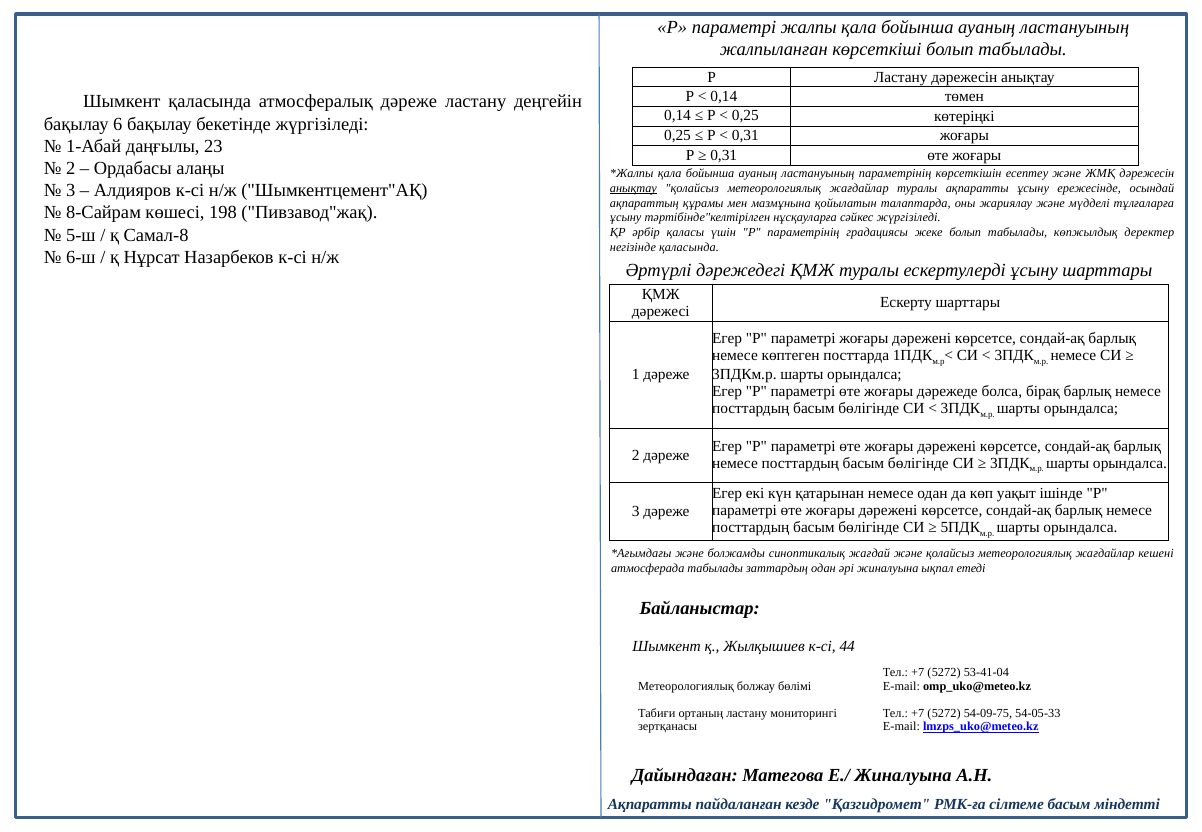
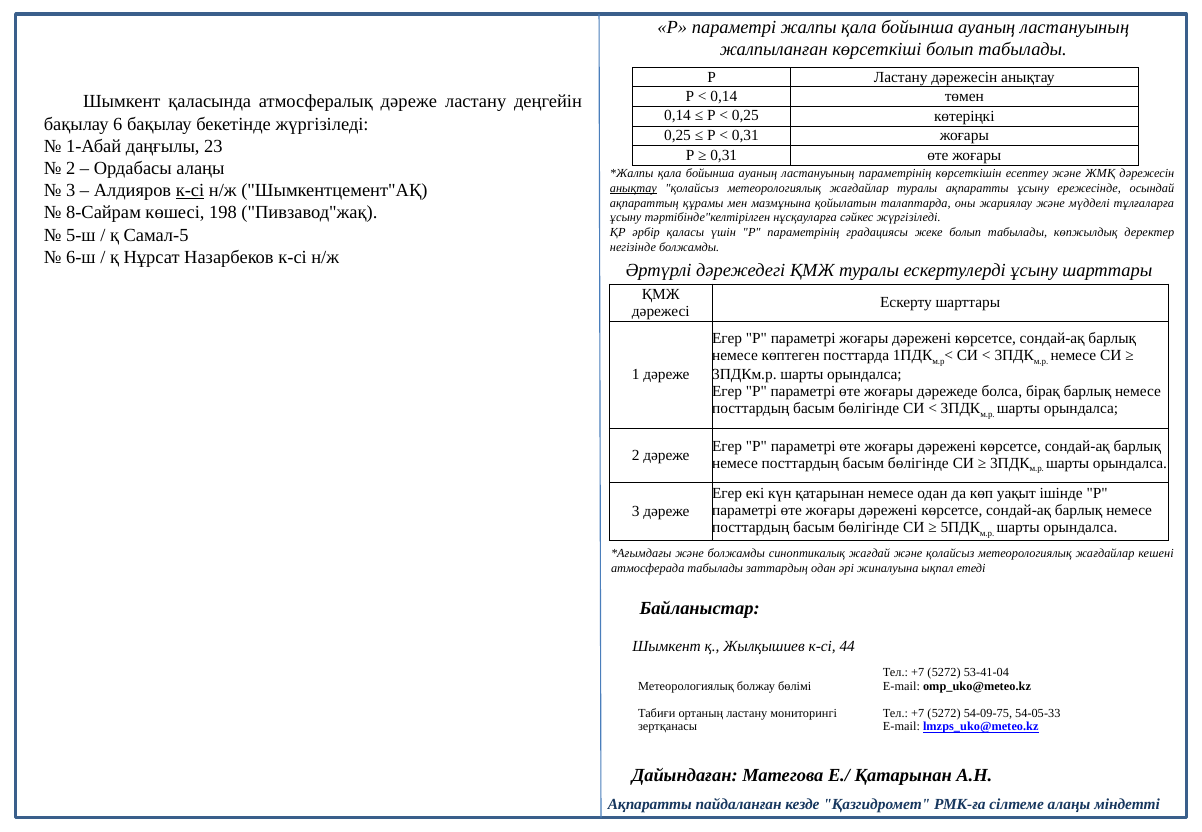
к-сі at (190, 191) underline: none -> present
Самал-8: Самал-8 -> Самал-5
негізінде қаласында: қаласында -> болжамды
Е./ Жиналуына: Жиналуына -> Қатарынан
сілтеме басым: басым -> алаңы
